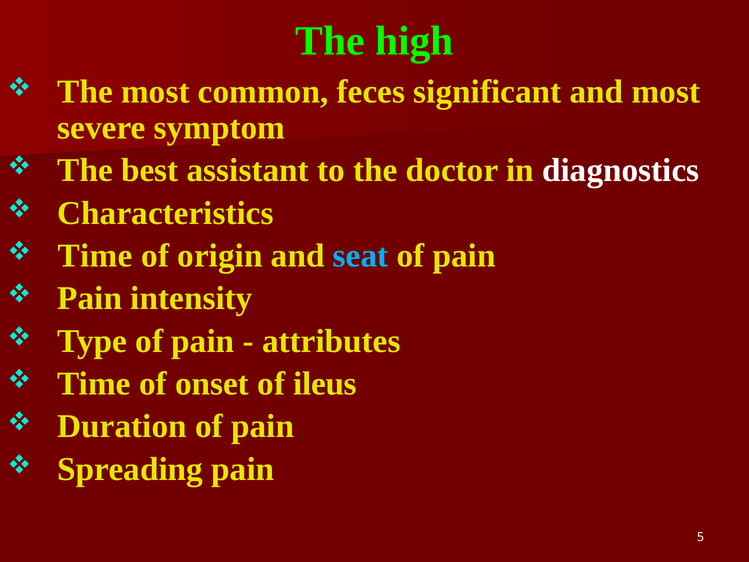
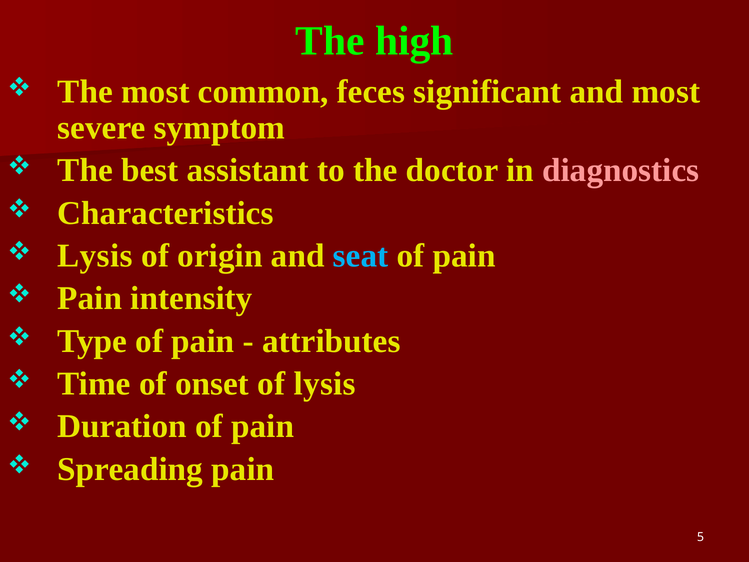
diagnostics colour: white -> pink
Time at (95, 256): Time -> Lysis
of ileus: ileus -> lysis
